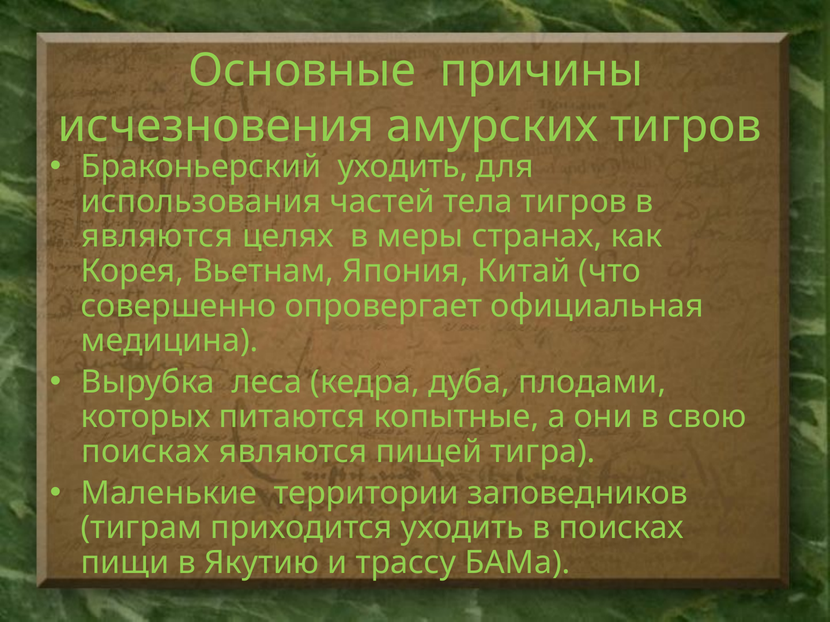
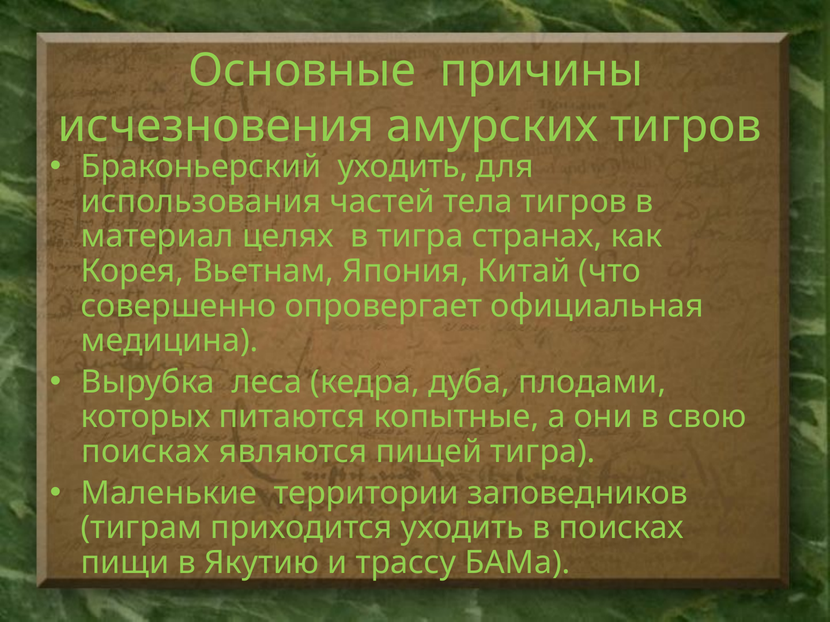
являются at (157, 236): являются -> материал
в меры: меры -> тигра
